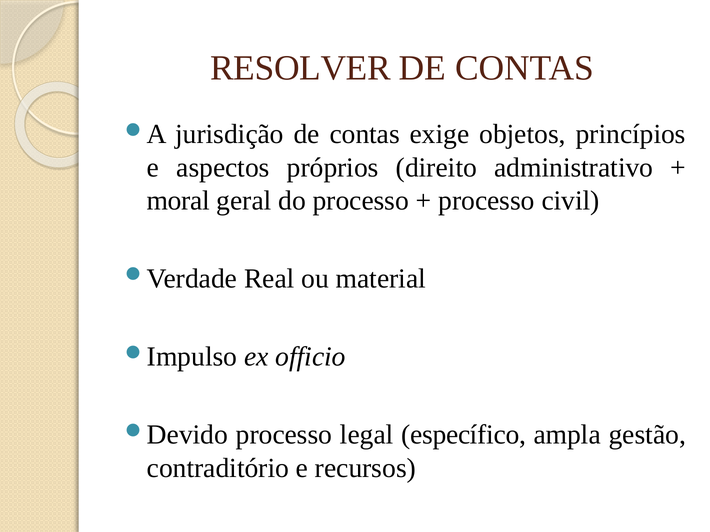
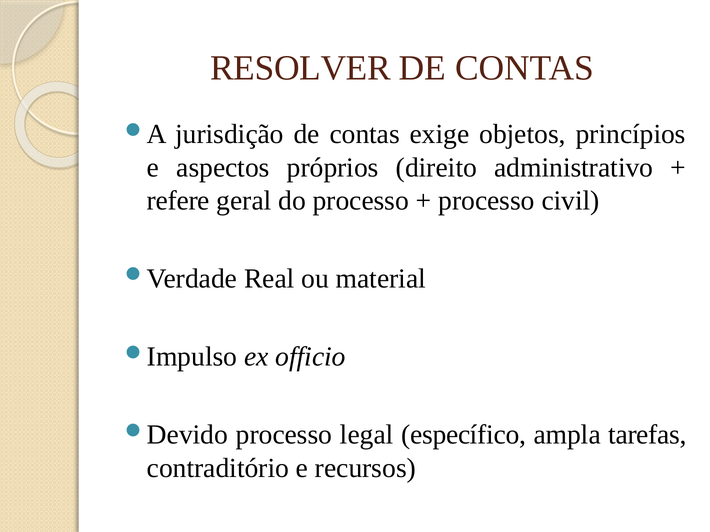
moral: moral -> refere
gestão: gestão -> tarefas
